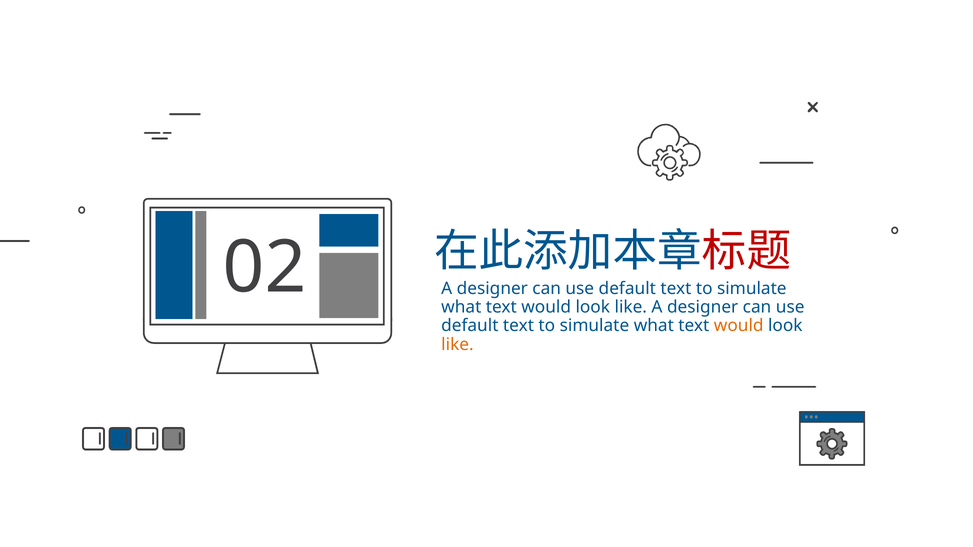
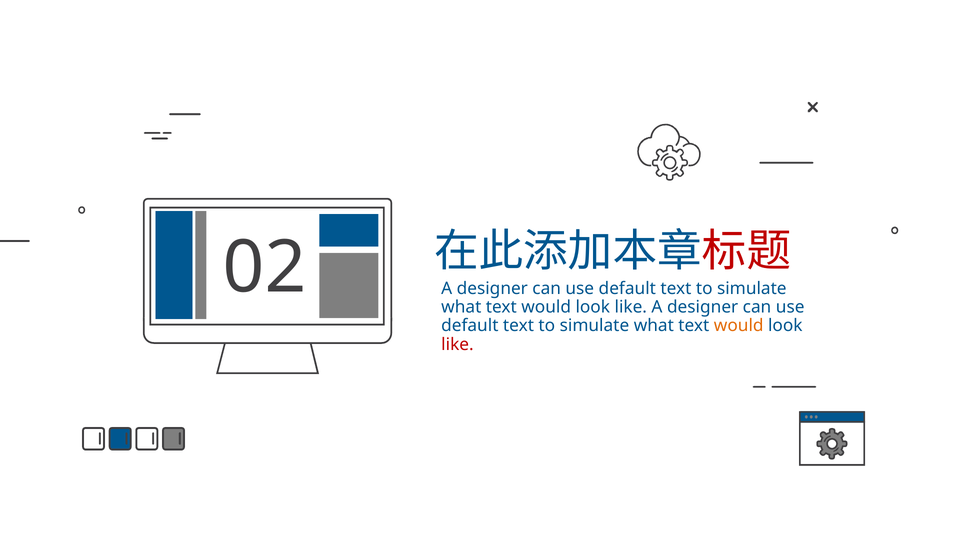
like at (457, 345) colour: orange -> red
